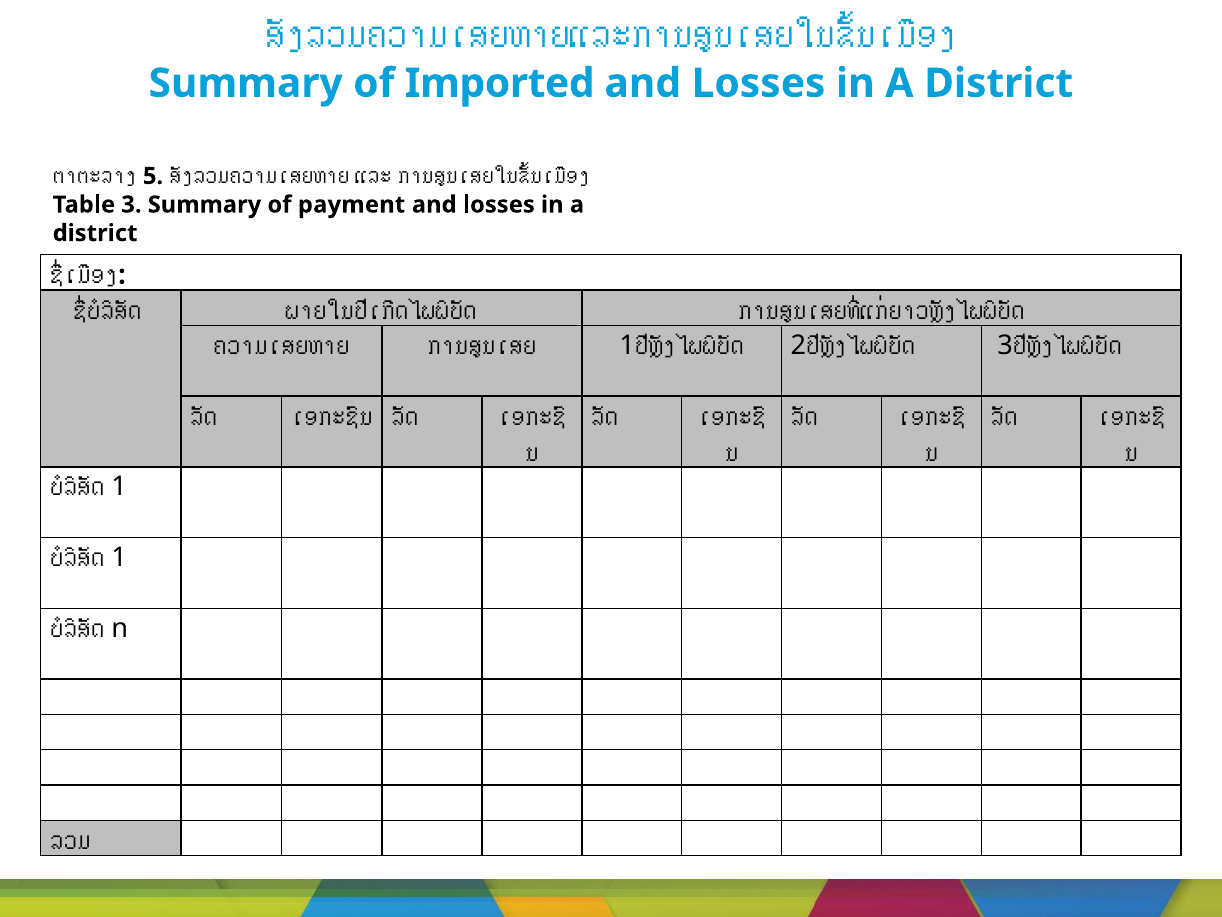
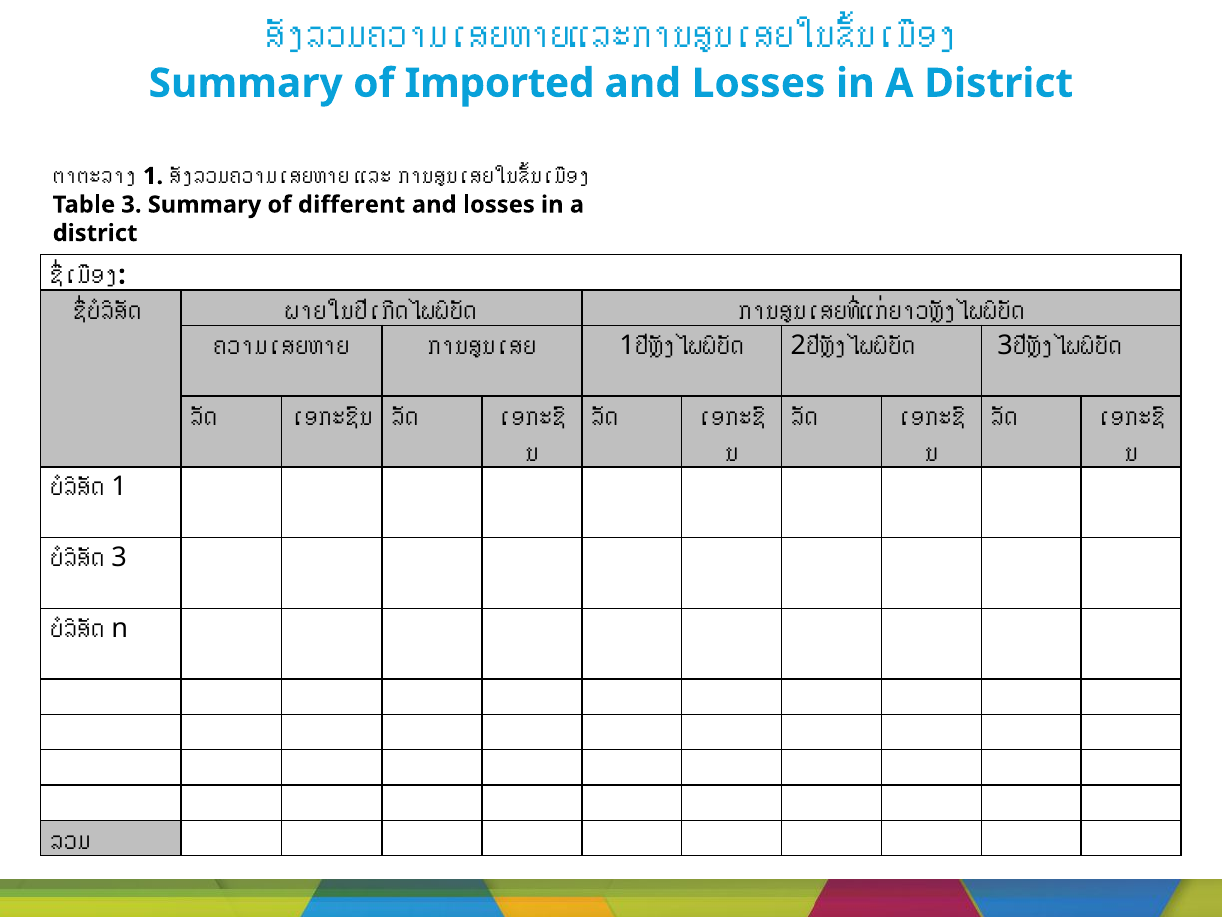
5 at (153, 176): 5 -> 1
payment: payment -> different
1 at (119, 557): 1 -> 3
